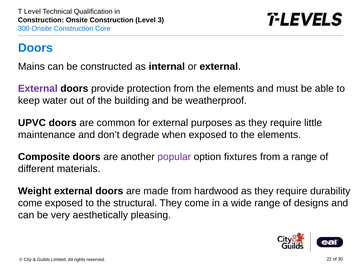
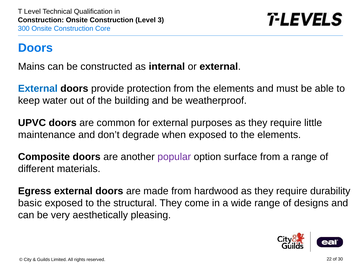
External at (38, 88) colour: purple -> blue
fixtures: fixtures -> surface
Weight: Weight -> Egress
come at (30, 203): come -> basic
